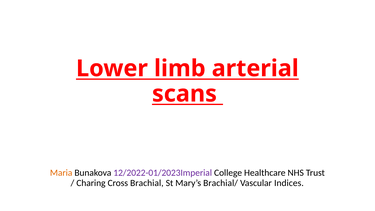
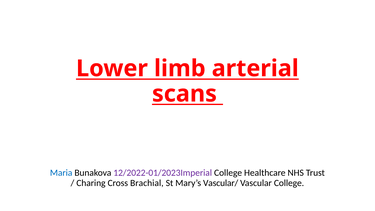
Maria colour: orange -> blue
Brachial/: Brachial/ -> Vascular/
Vascular Indices: Indices -> College
